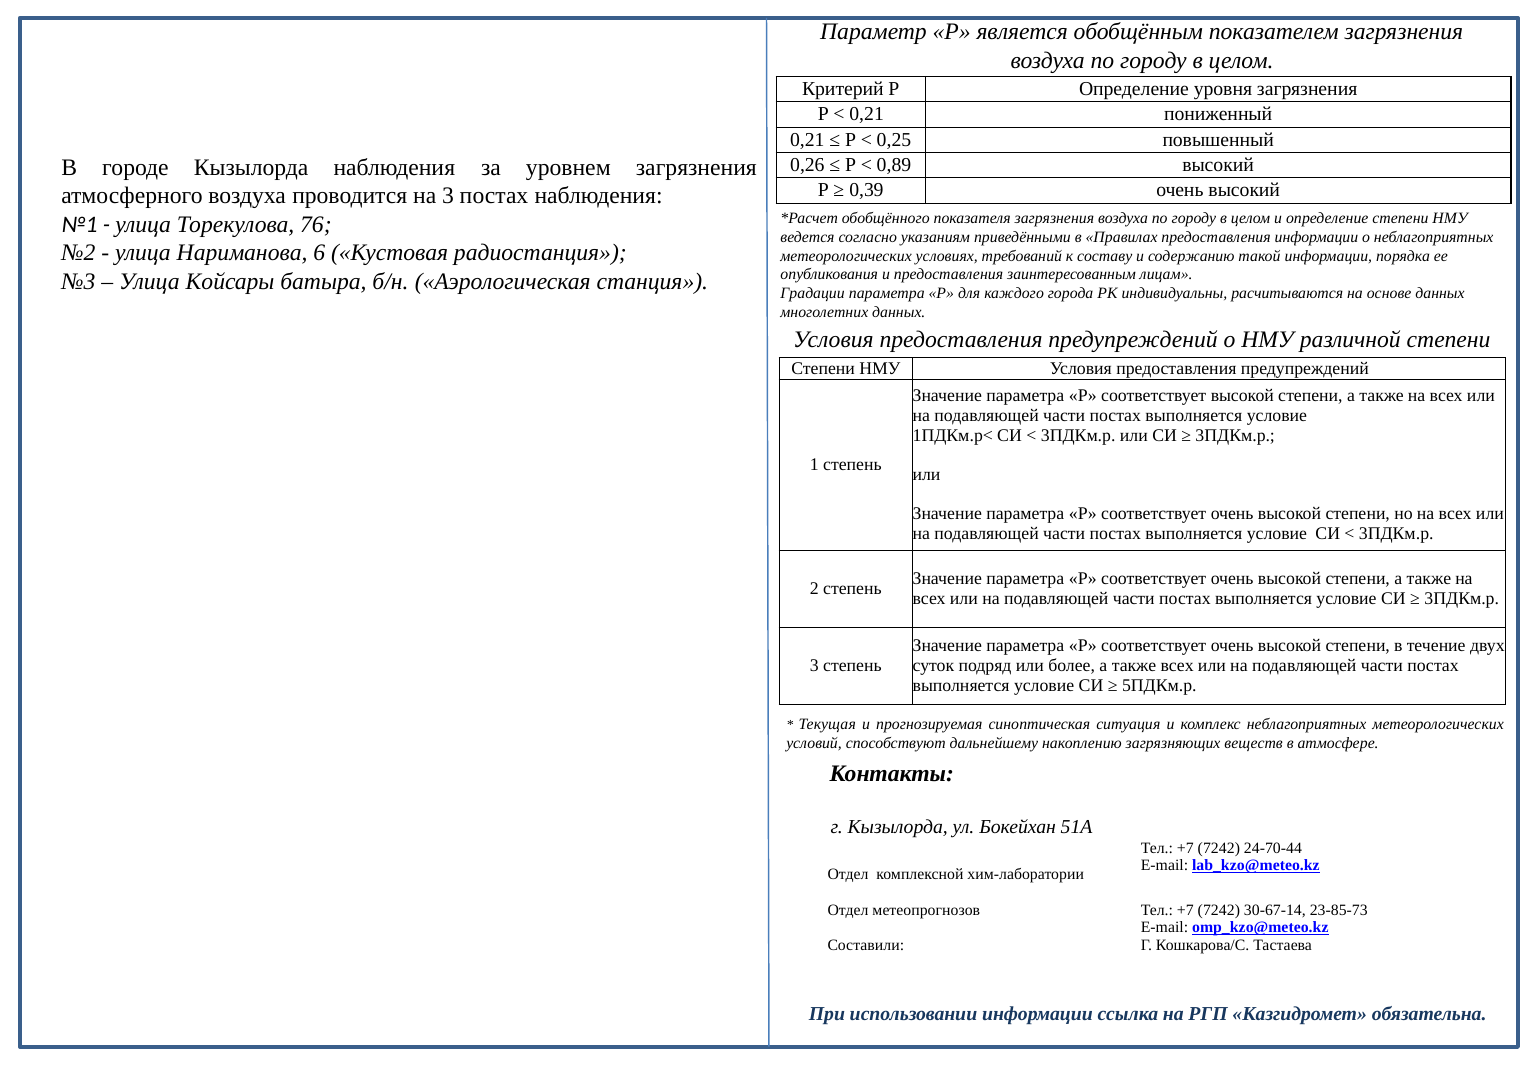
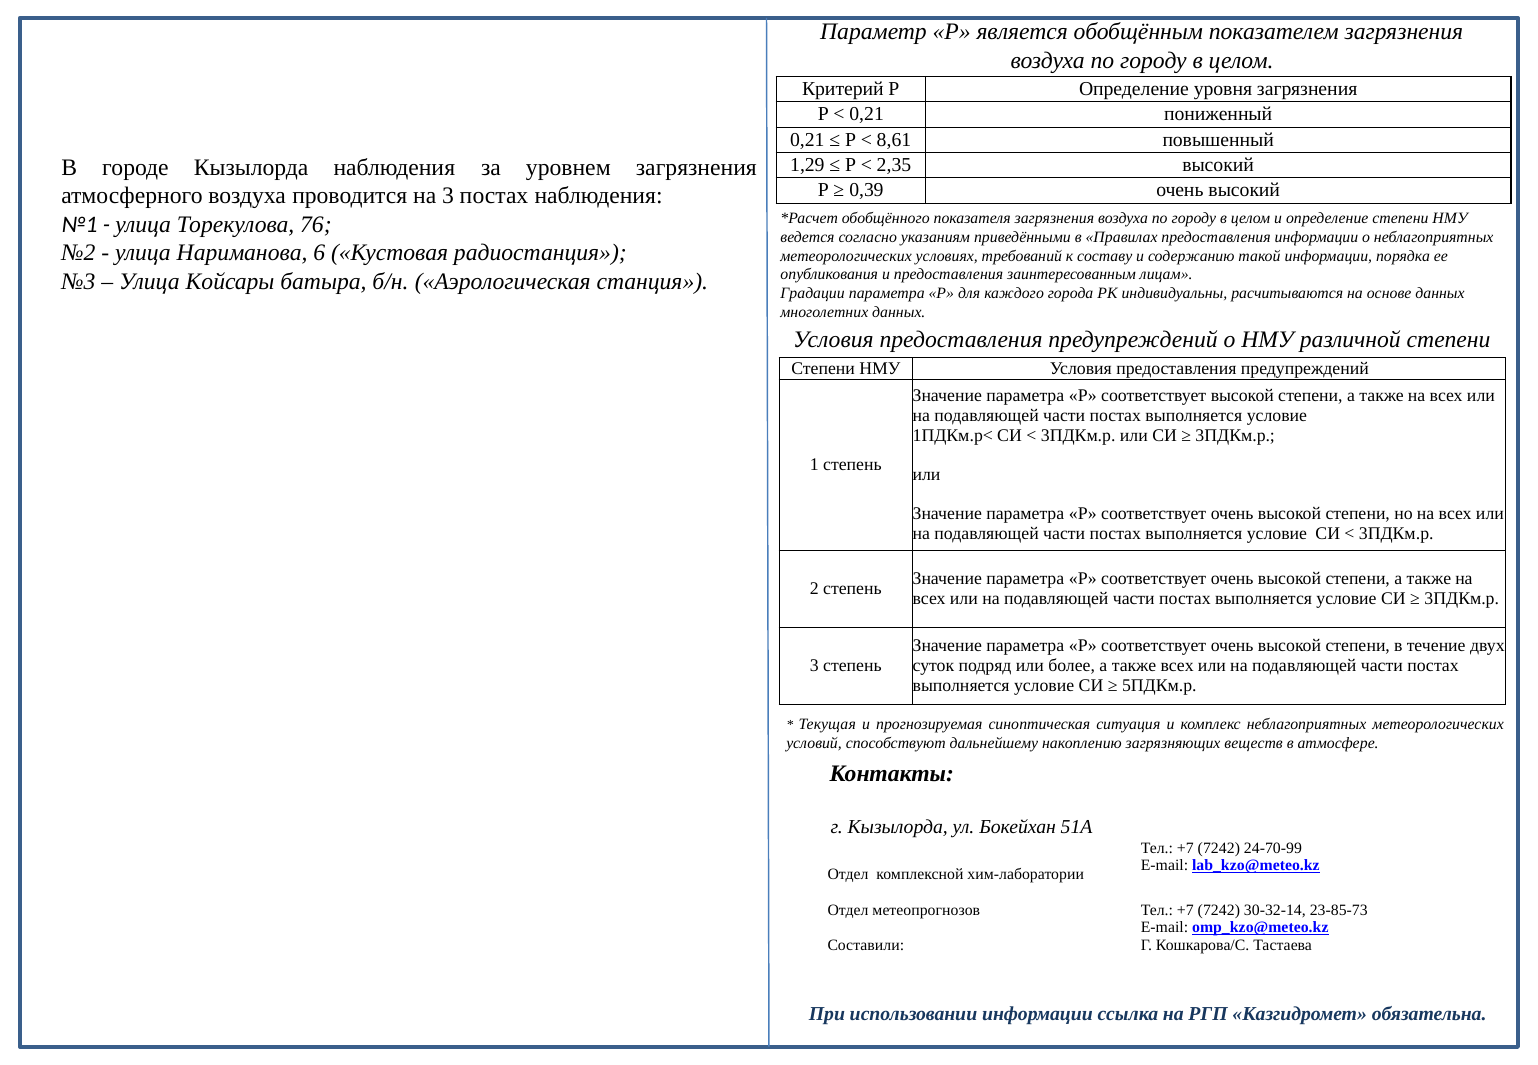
0,25: 0,25 -> 8,61
0,26: 0,26 -> 1,29
0,89: 0,89 -> 2,35
24-70-44: 24-70-44 -> 24-70-99
30-67-14: 30-67-14 -> 30-32-14
